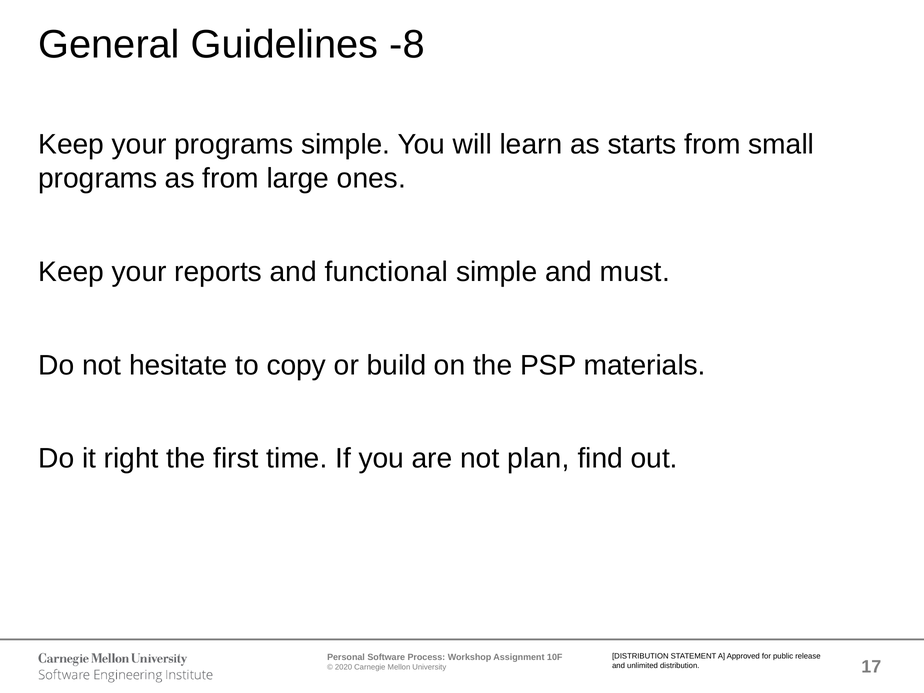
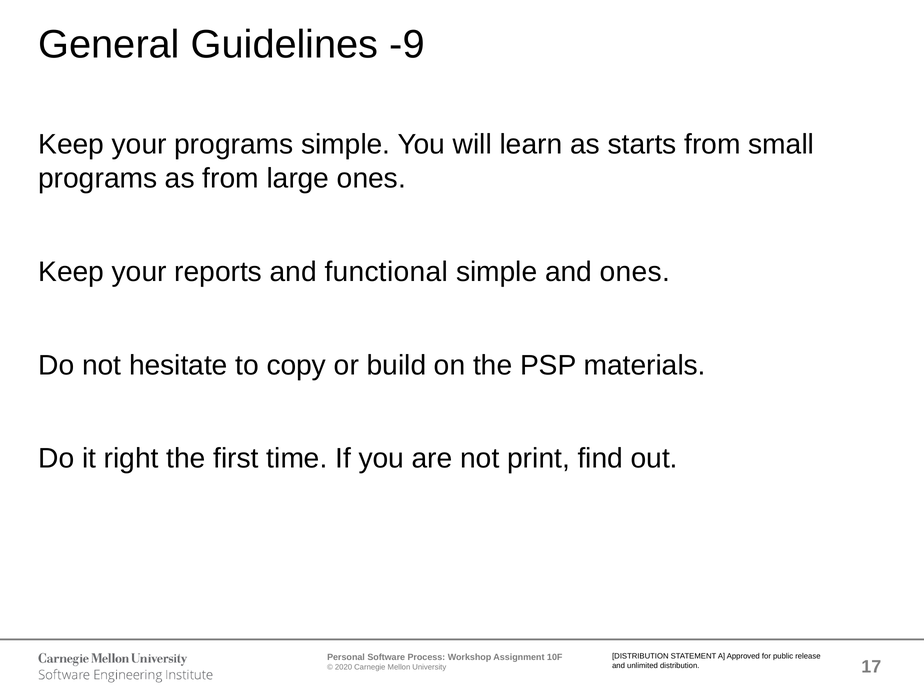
-8: -8 -> -9
and must: must -> ones
plan: plan -> print
